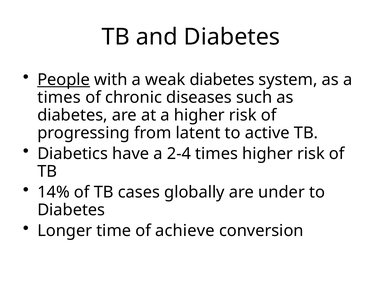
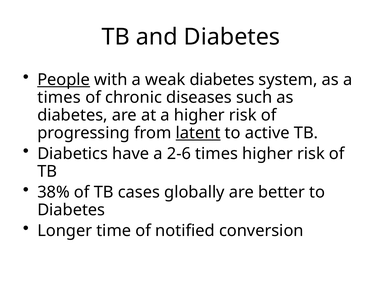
latent underline: none -> present
2-4: 2-4 -> 2-6
14%: 14% -> 38%
under: under -> better
achieve: achieve -> notified
